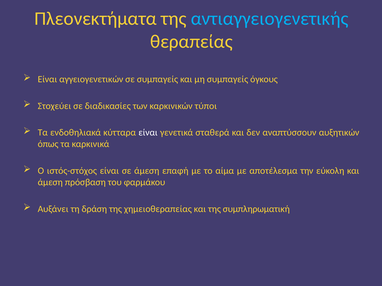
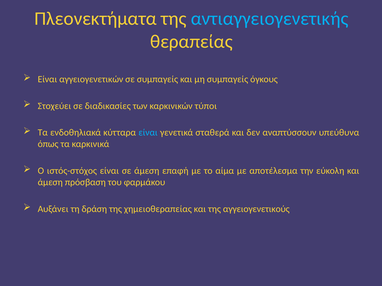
είναι at (148, 133) colour: white -> light blue
αυξητικών: αυξητικών -> υπεύθυνα
συμπληρωματική: συμπληρωματική -> αγγειογενετικούς
